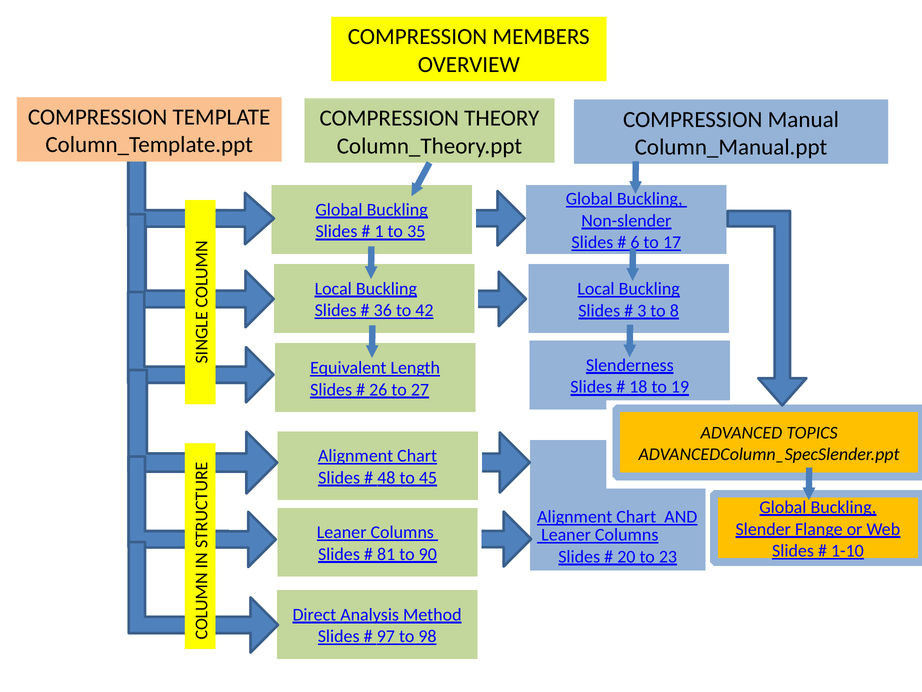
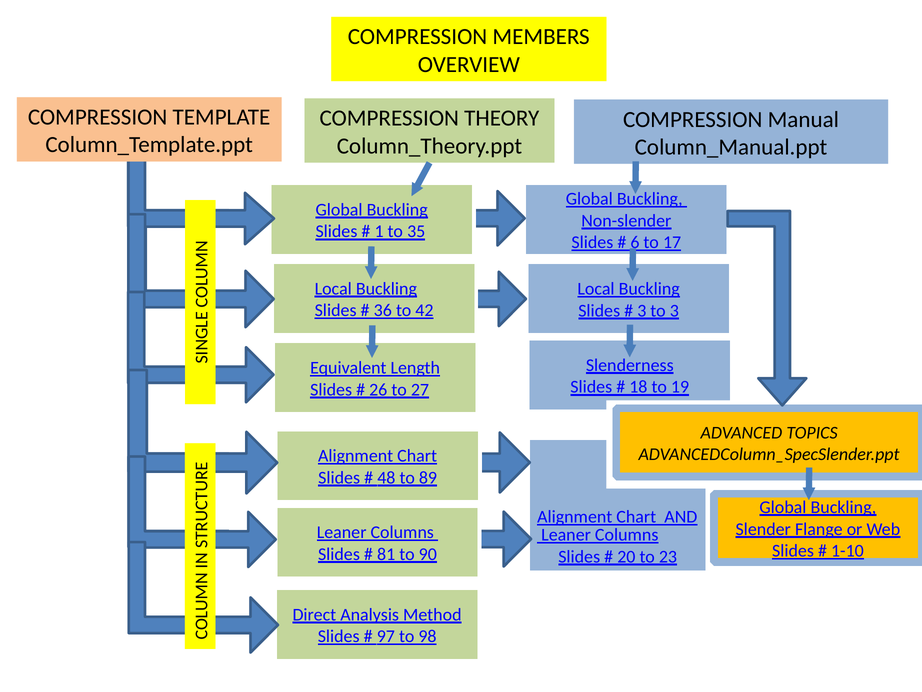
to 8: 8 -> 3
45: 45 -> 89
